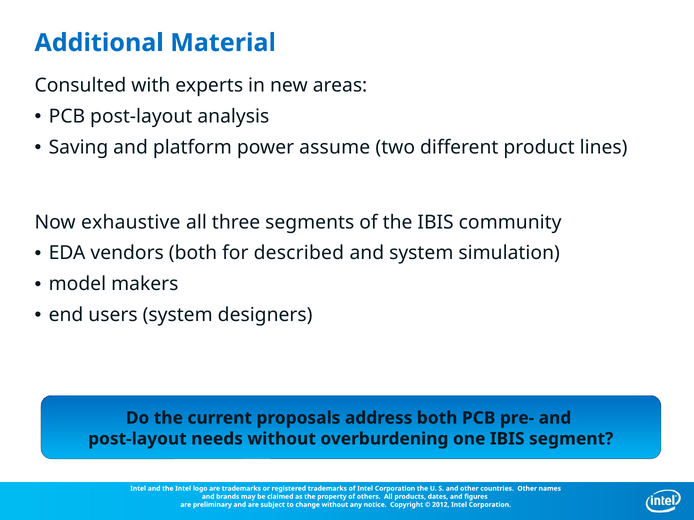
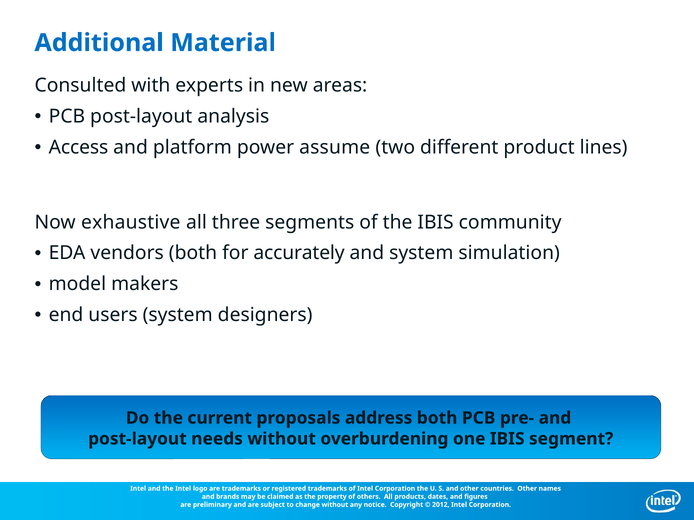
Saving: Saving -> Access
described: described -> accurately
